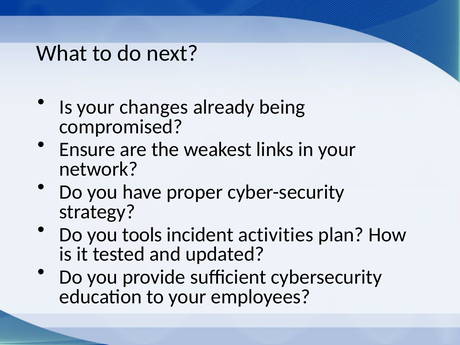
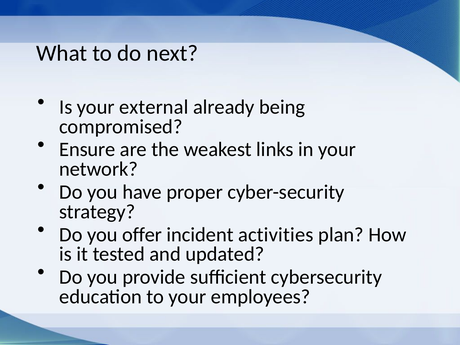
changes: changes -> external
tools: tools -> offer
